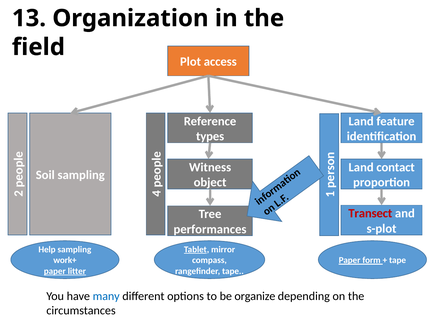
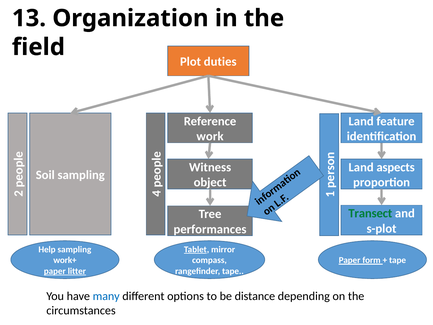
access: access -> duties
types: types -> work
contact: contact -> aspects
Transect colour: red -> green
organize: organize -> distance
